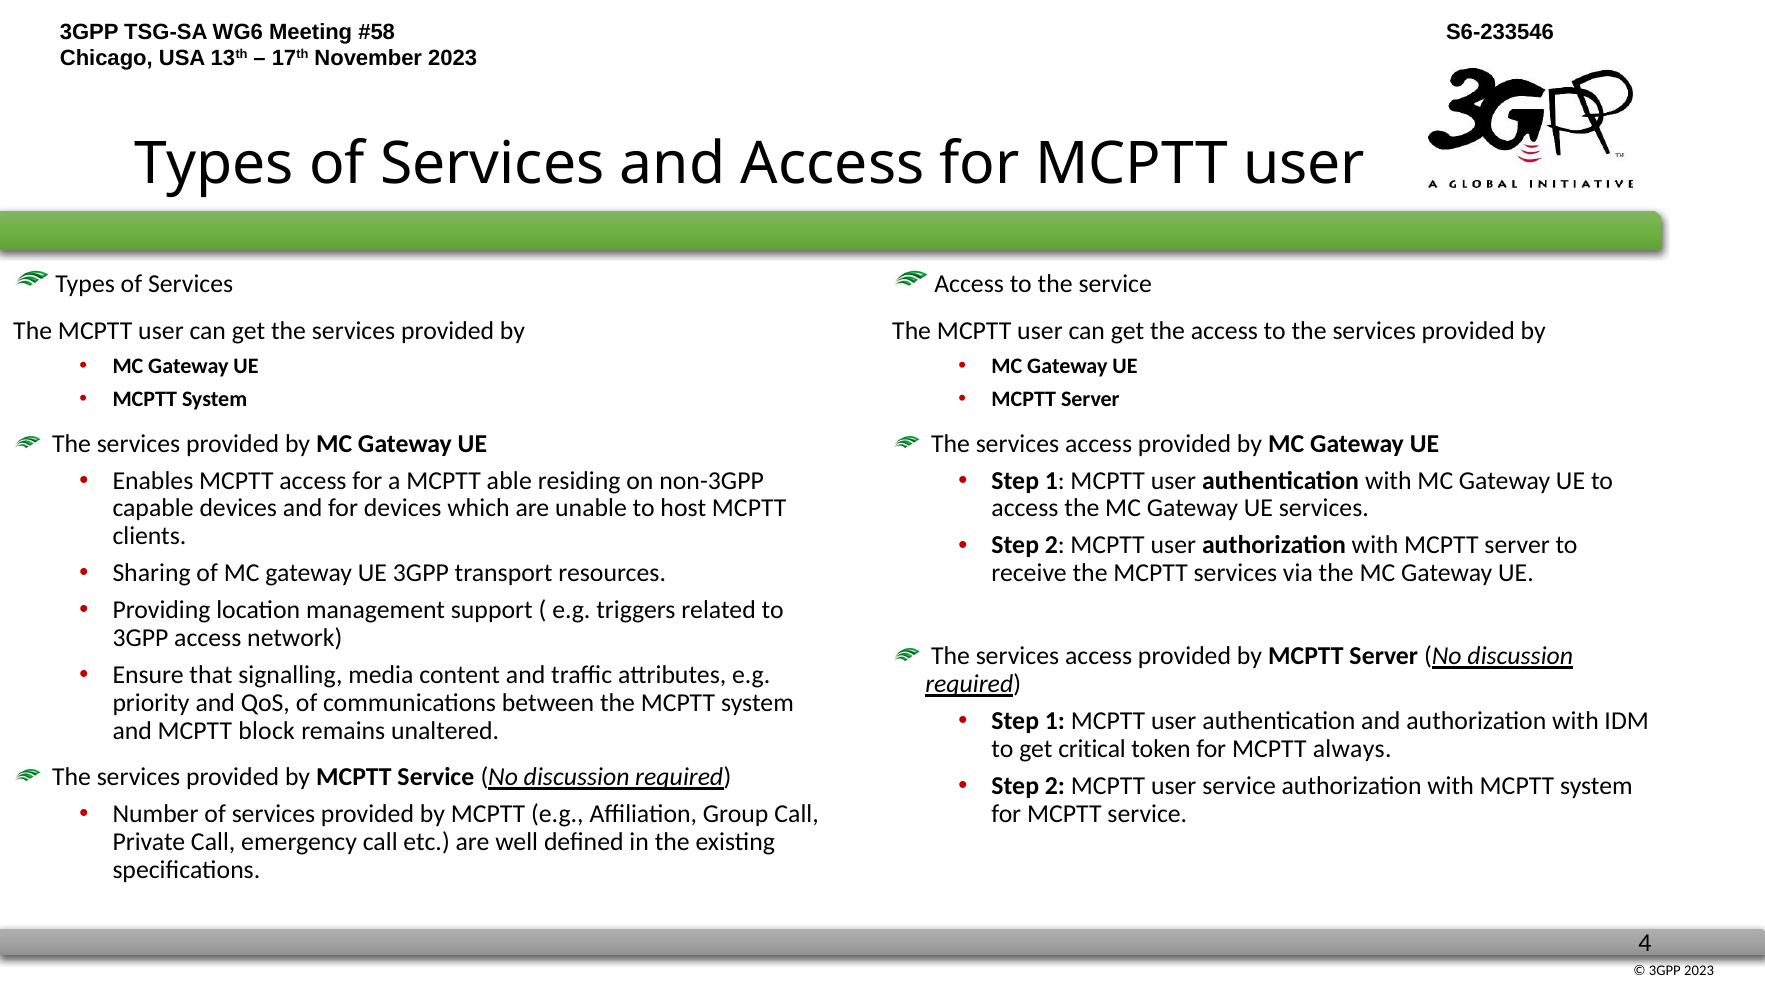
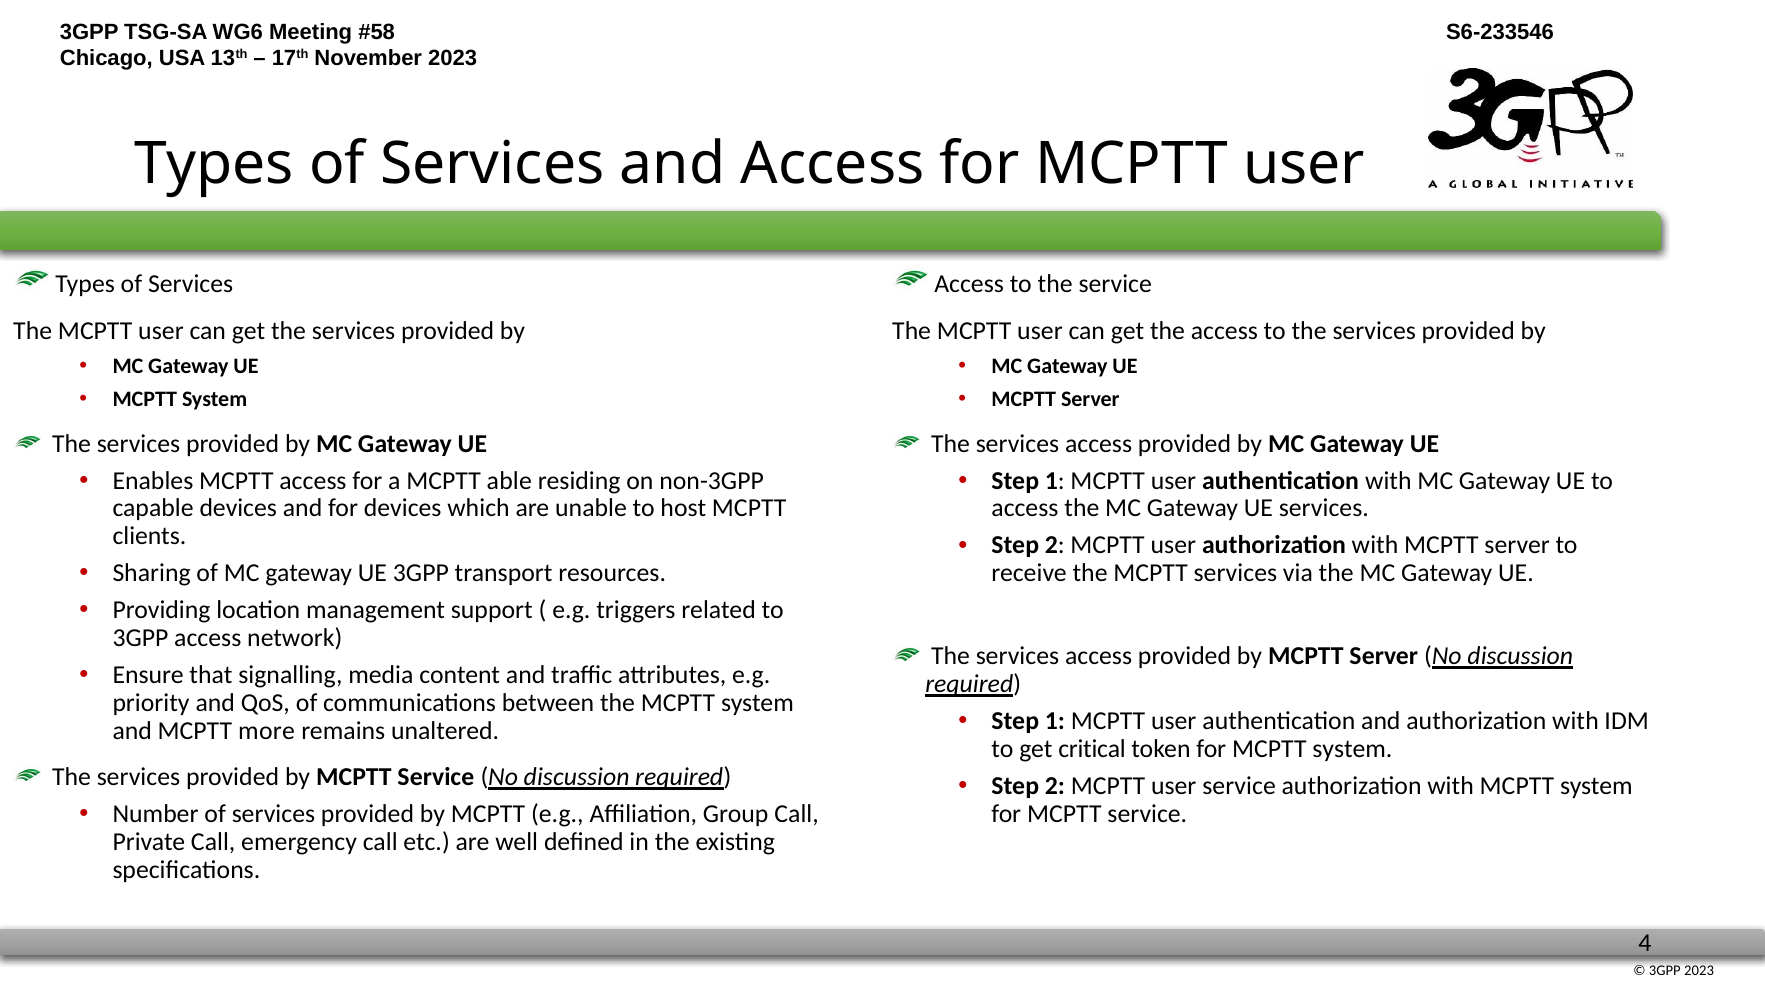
block: block -> more
for MCPTT always: always -> system
